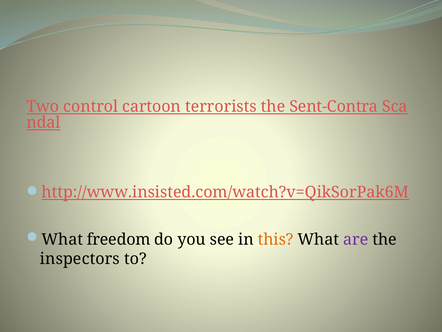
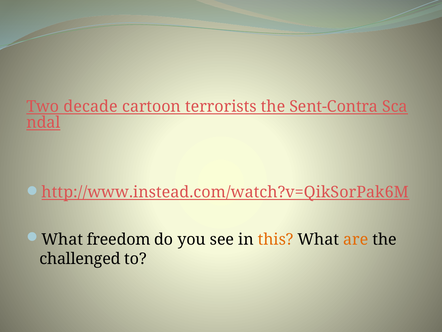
control: control -> decade
http://www.insisted.com/watch?v=QikSorPak6M: http://www.insisted.com/watch?v=QikSorPak6M -> http://www.instead.com/watch?v=QikSorPak6M
are colour: purple -> orange
inspectors: inspectors -> challenged
